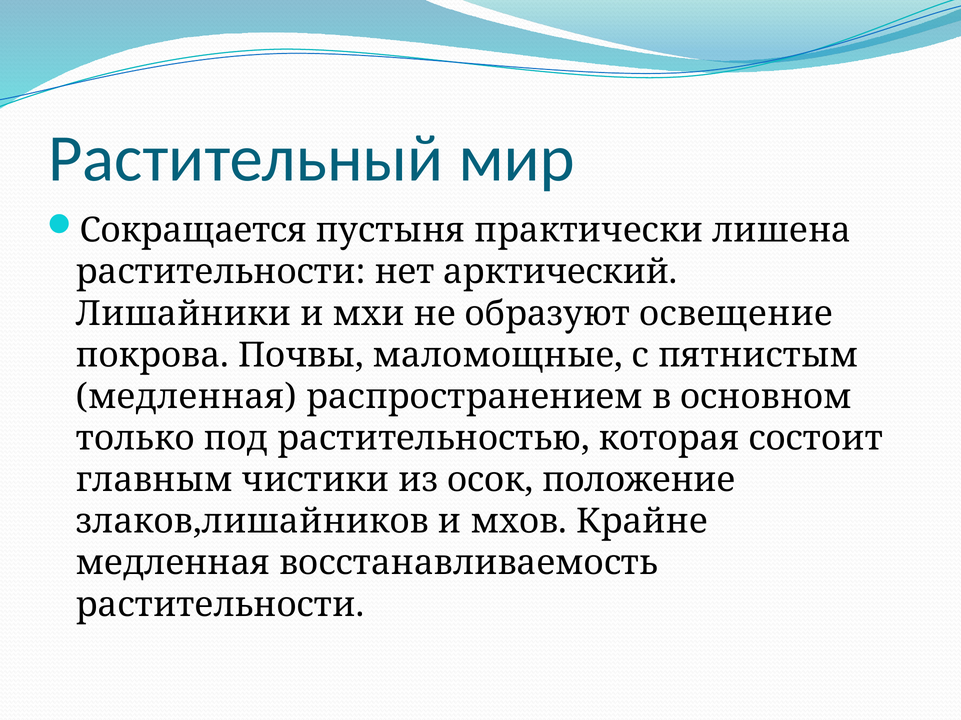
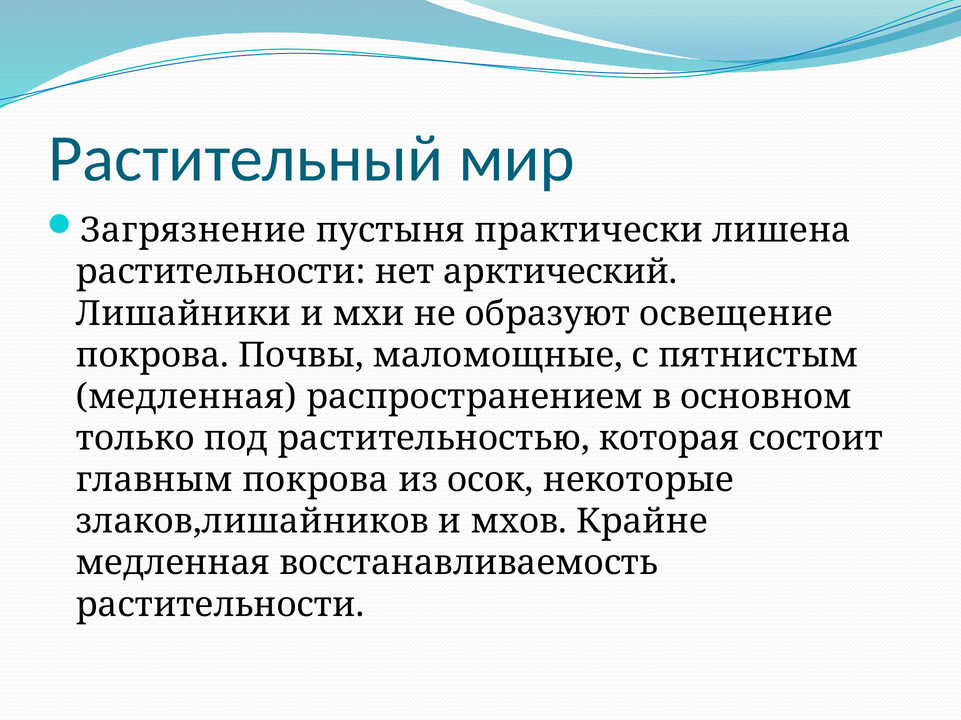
Сокращается: Сокращается -> Загрязнение
главным чистики: чистики -> покрова
положение: положение -> некоторые
